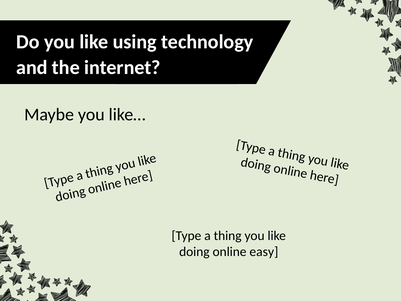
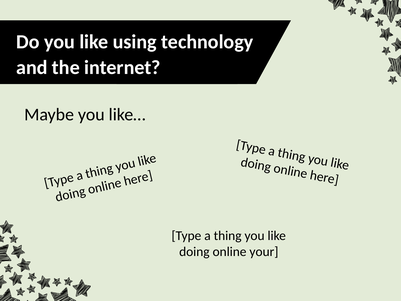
easy: easy -> your
